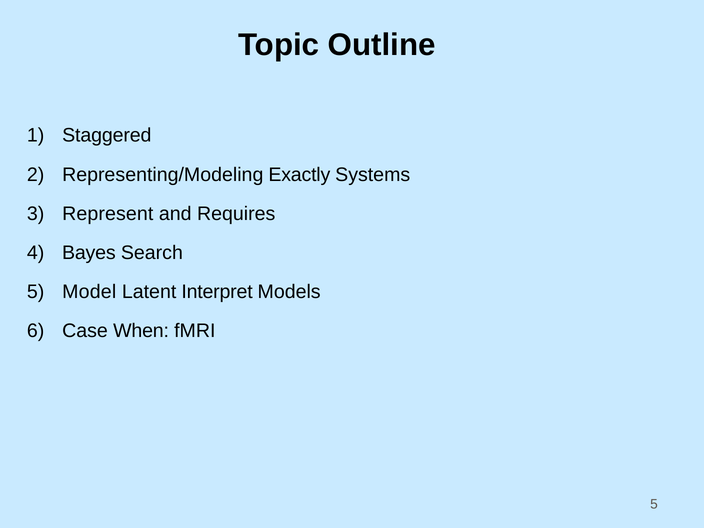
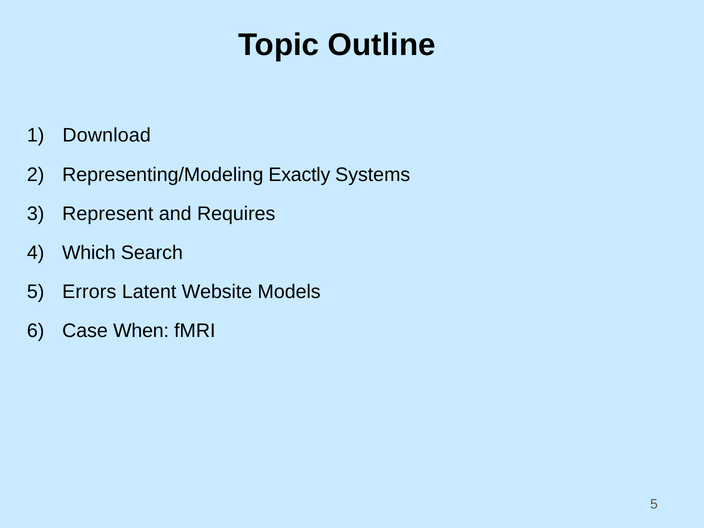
Staggered: Staggered -> Download
Bayes: Bayes -> Which
Model: Model -> Errors
Interpret: Interpret -> Website
